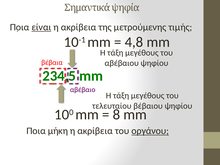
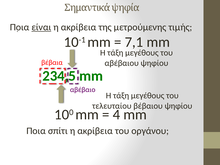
4,8: 4,8 -> 7,1
8: 8 -> 4
μήκη: μήκη -> σπίτι
οργάνου underline: present -> none
